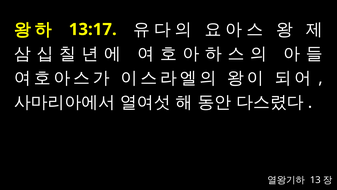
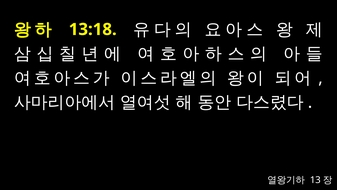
13:17: 13:17 -> 13:18
